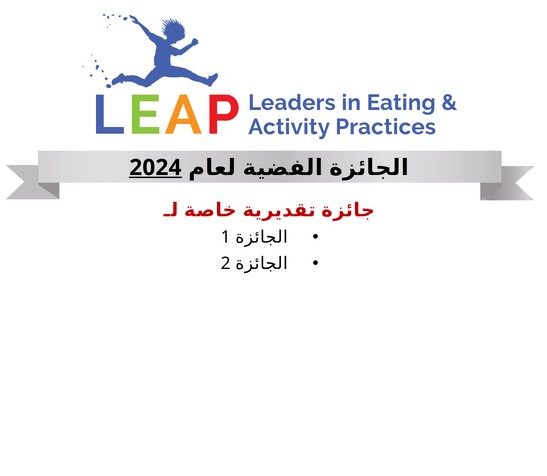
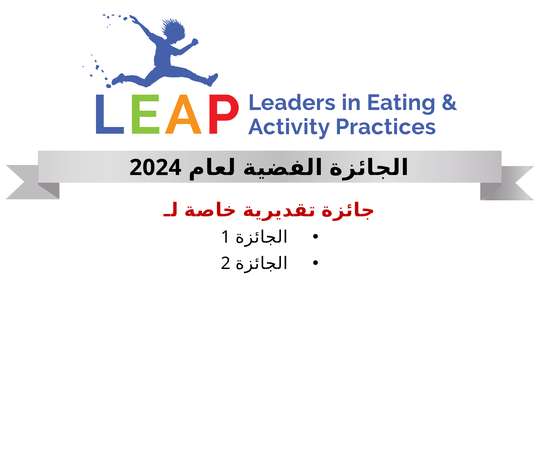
2024 underline: present -> none
